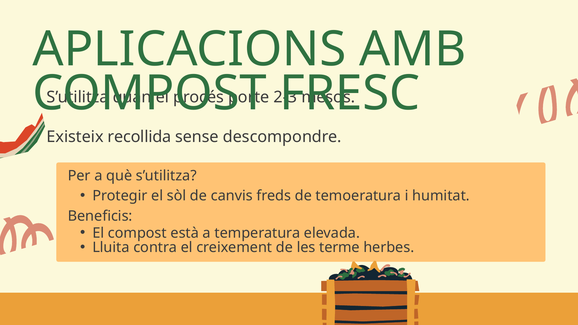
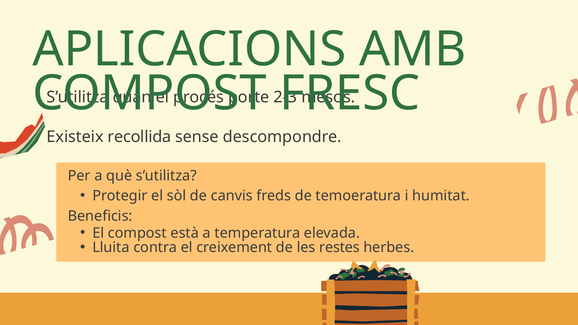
terme: terme -> restes
